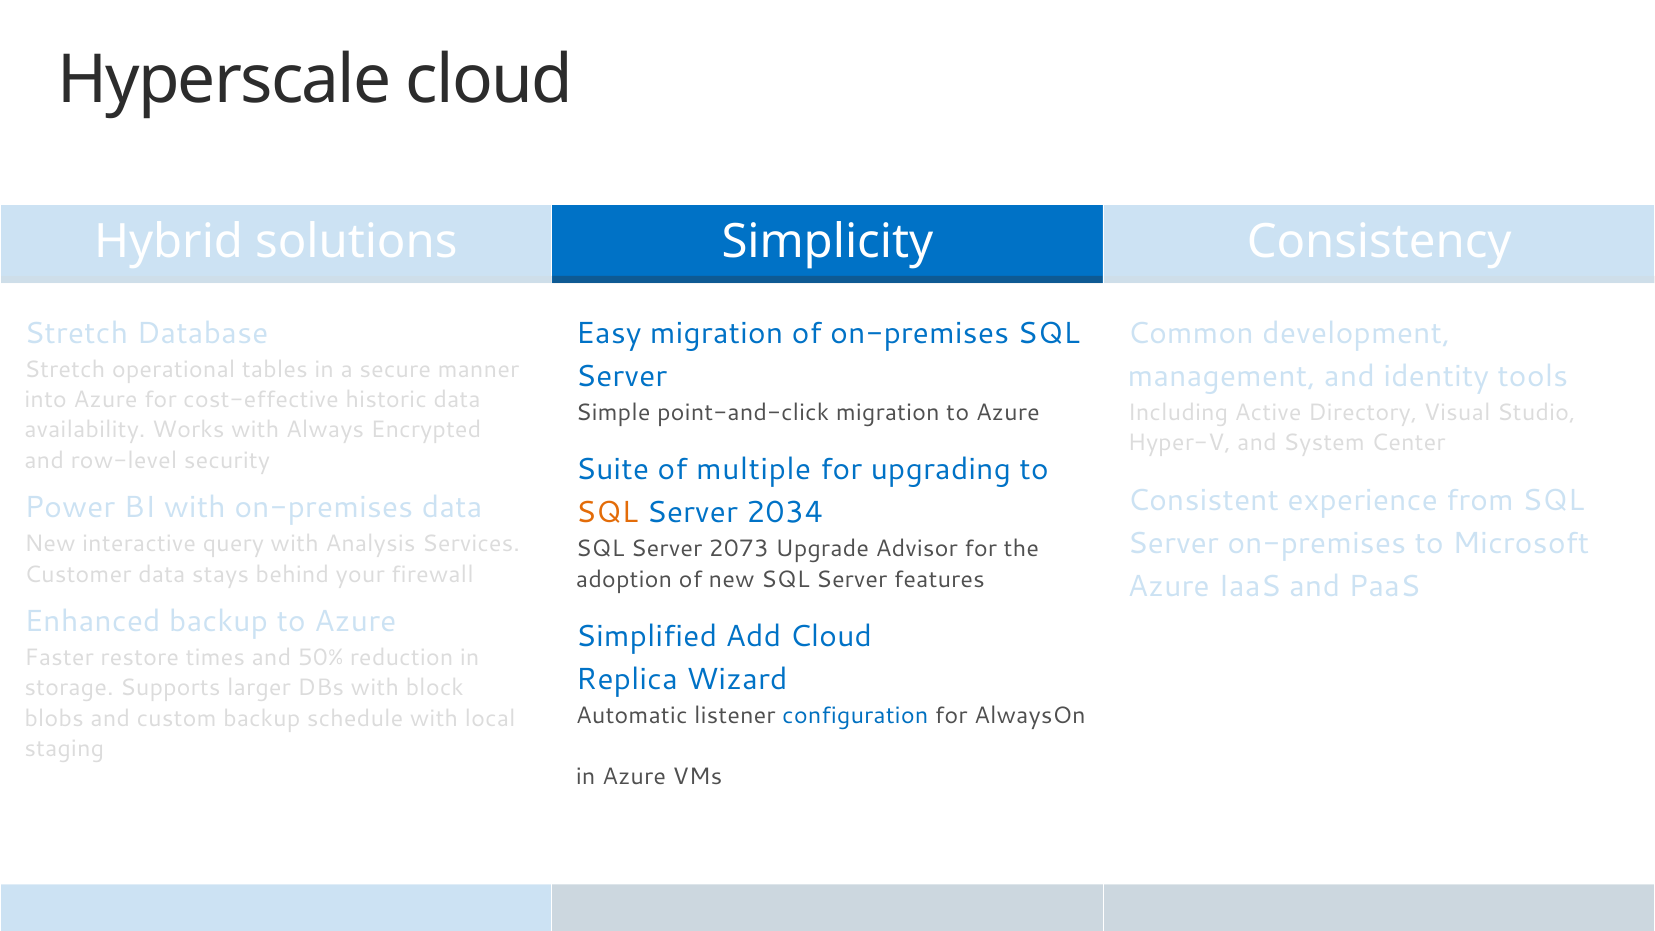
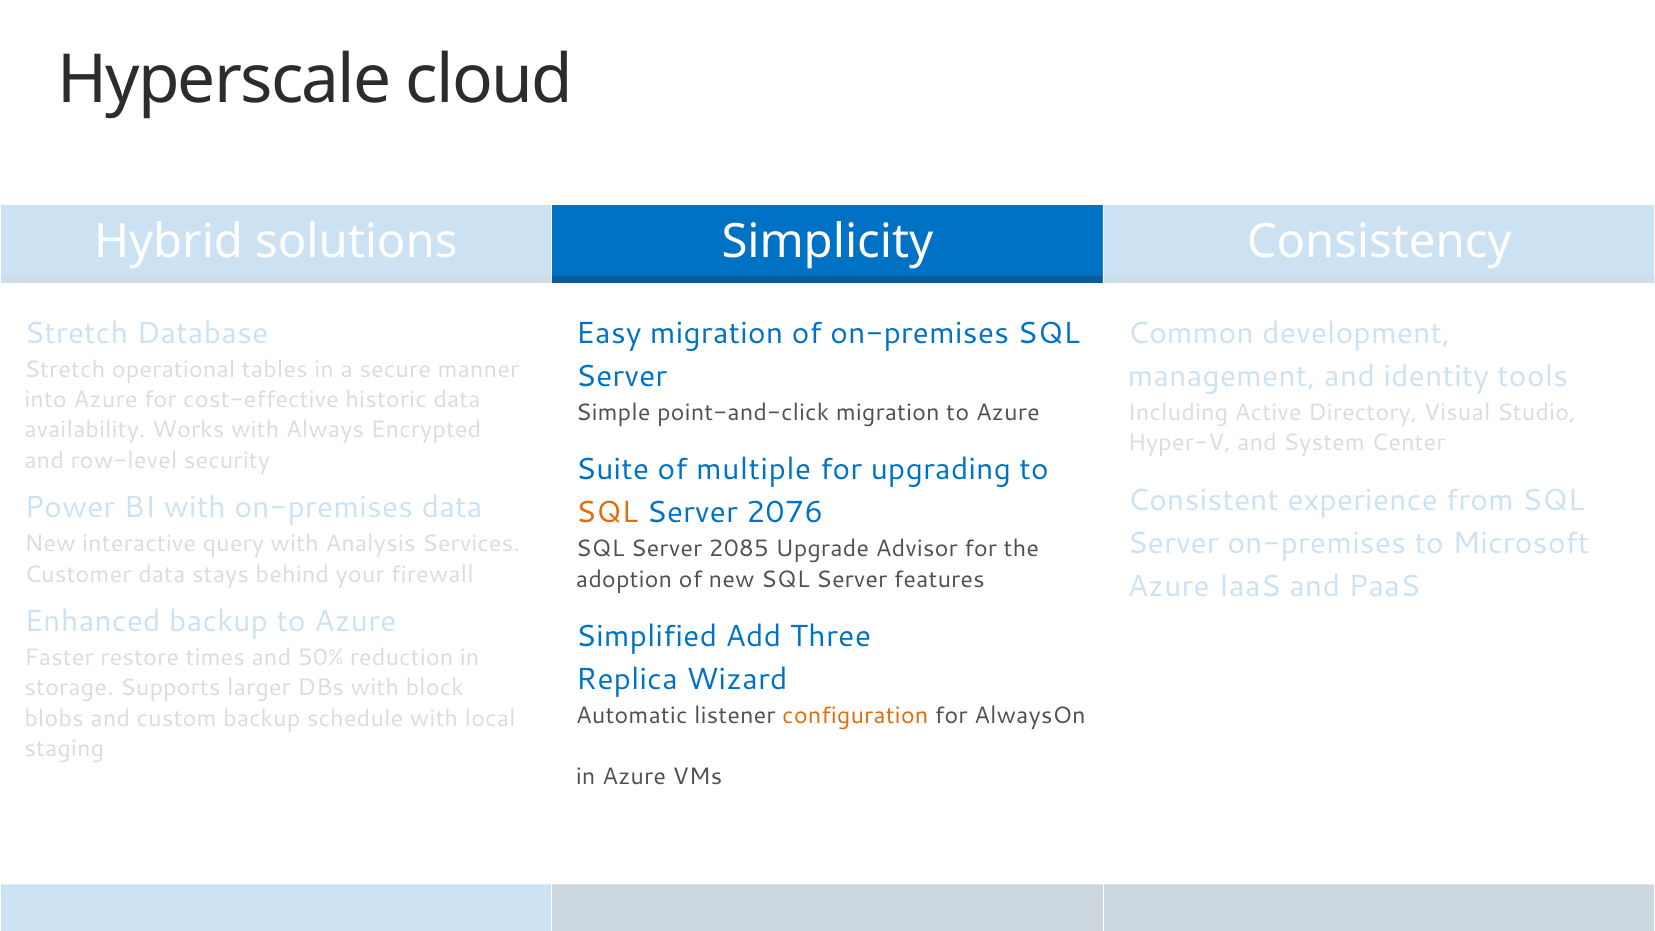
2034: 2034 -> 2076
2073: 2073 -> 2085
Add Cloud: Cloud -> Three
configuration colour: blue -> orange
